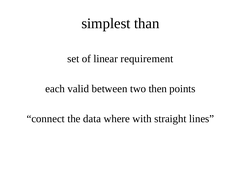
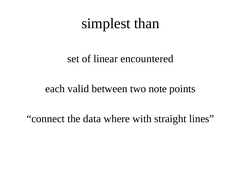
requirement: requirement -> encountered
then: then -> note
